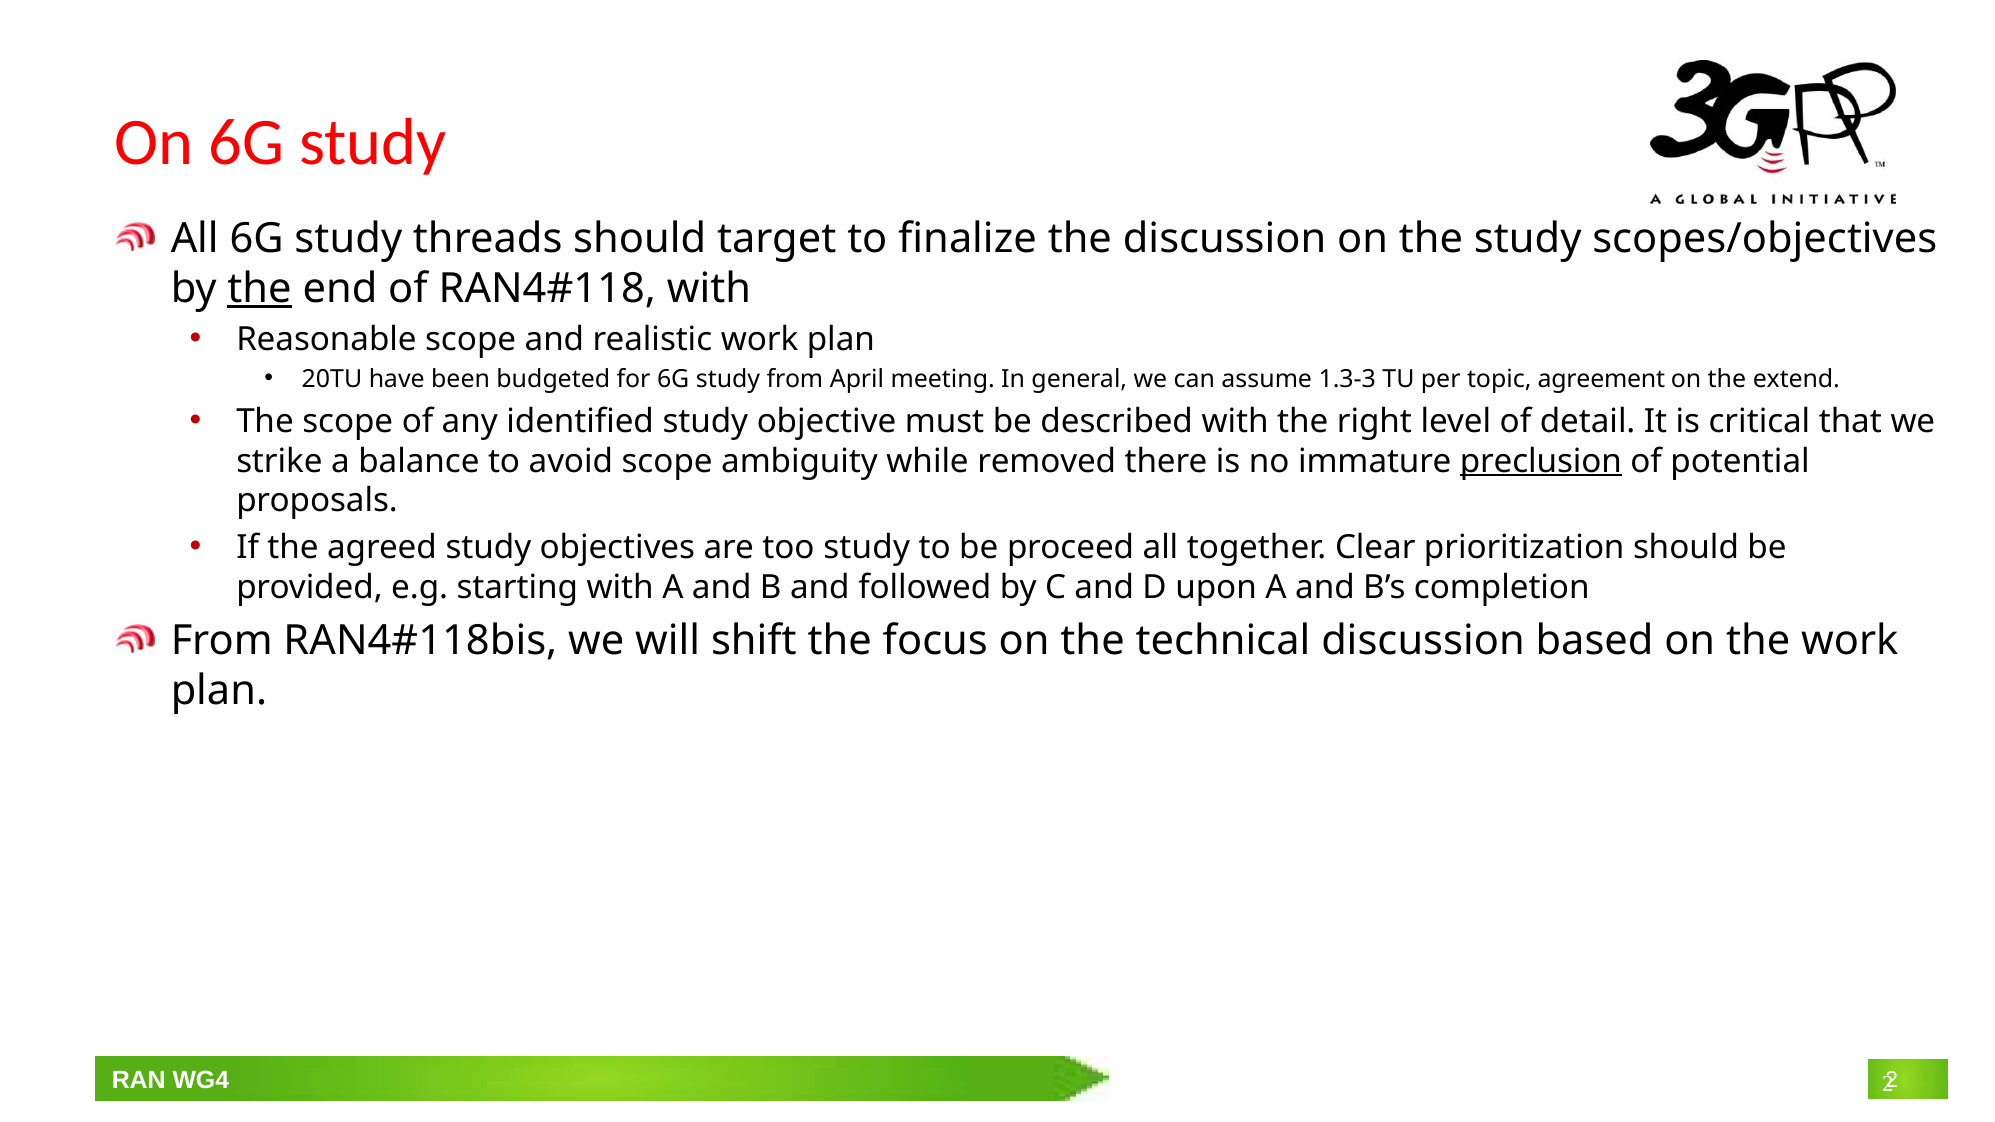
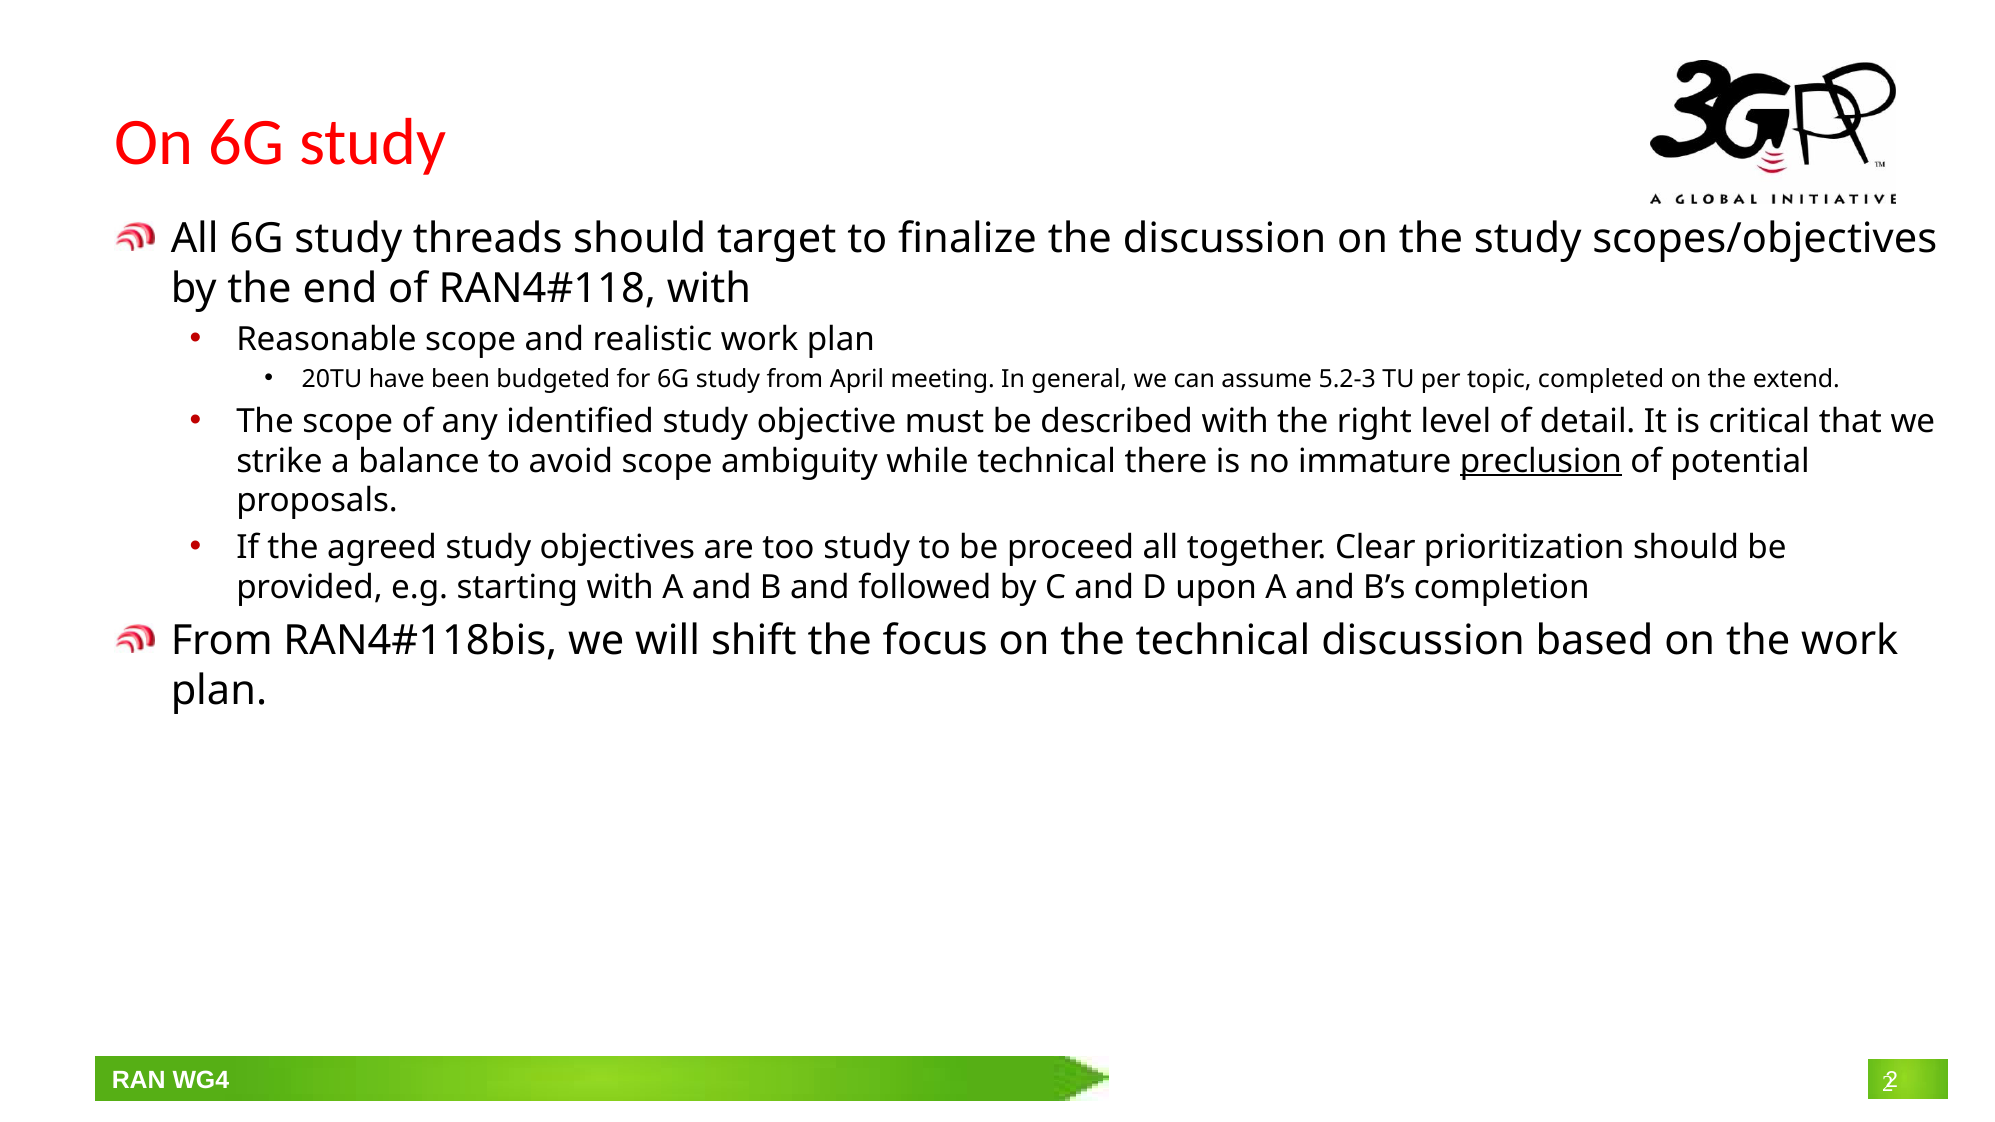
the at (260, 289) underline: present -> none
1.3-3: 1.3-3 -> 5.2-3
agreement: agreement -> completed
while removed: removed -> technical
